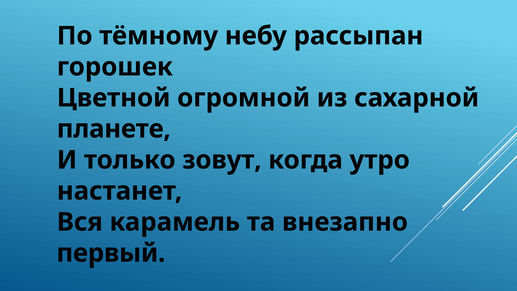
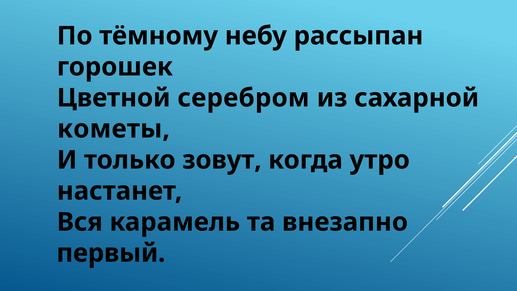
огромной: огромной -> серебром
планете: планете -> кометы
